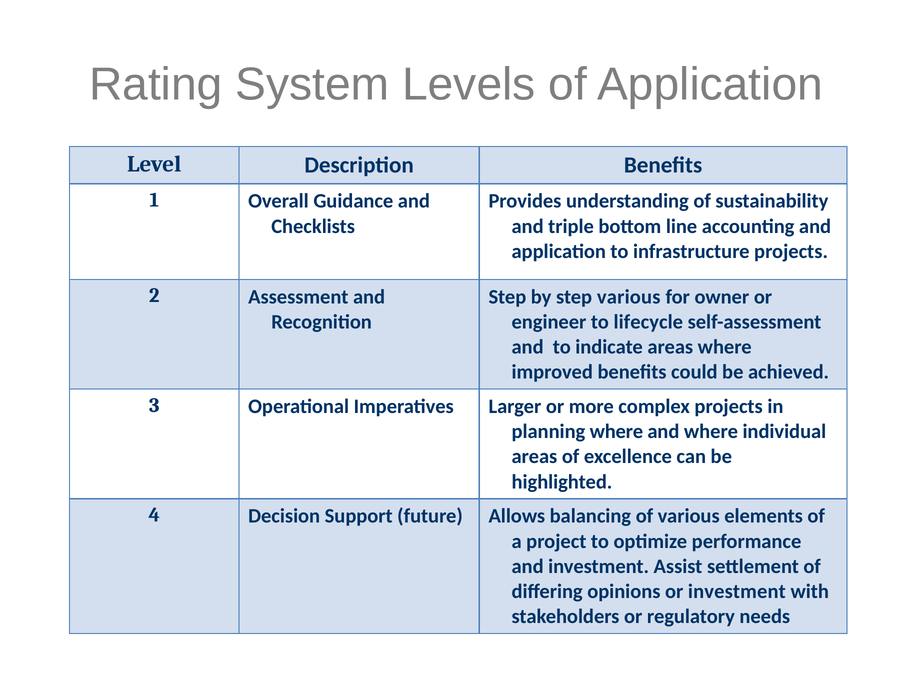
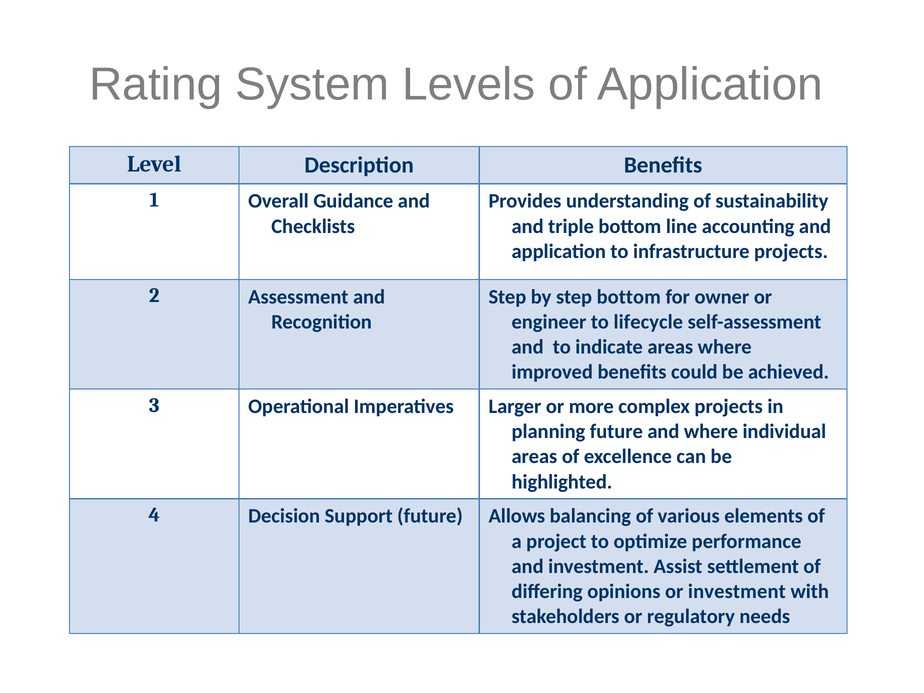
step various: various -> bottom
planning where: where -> future
